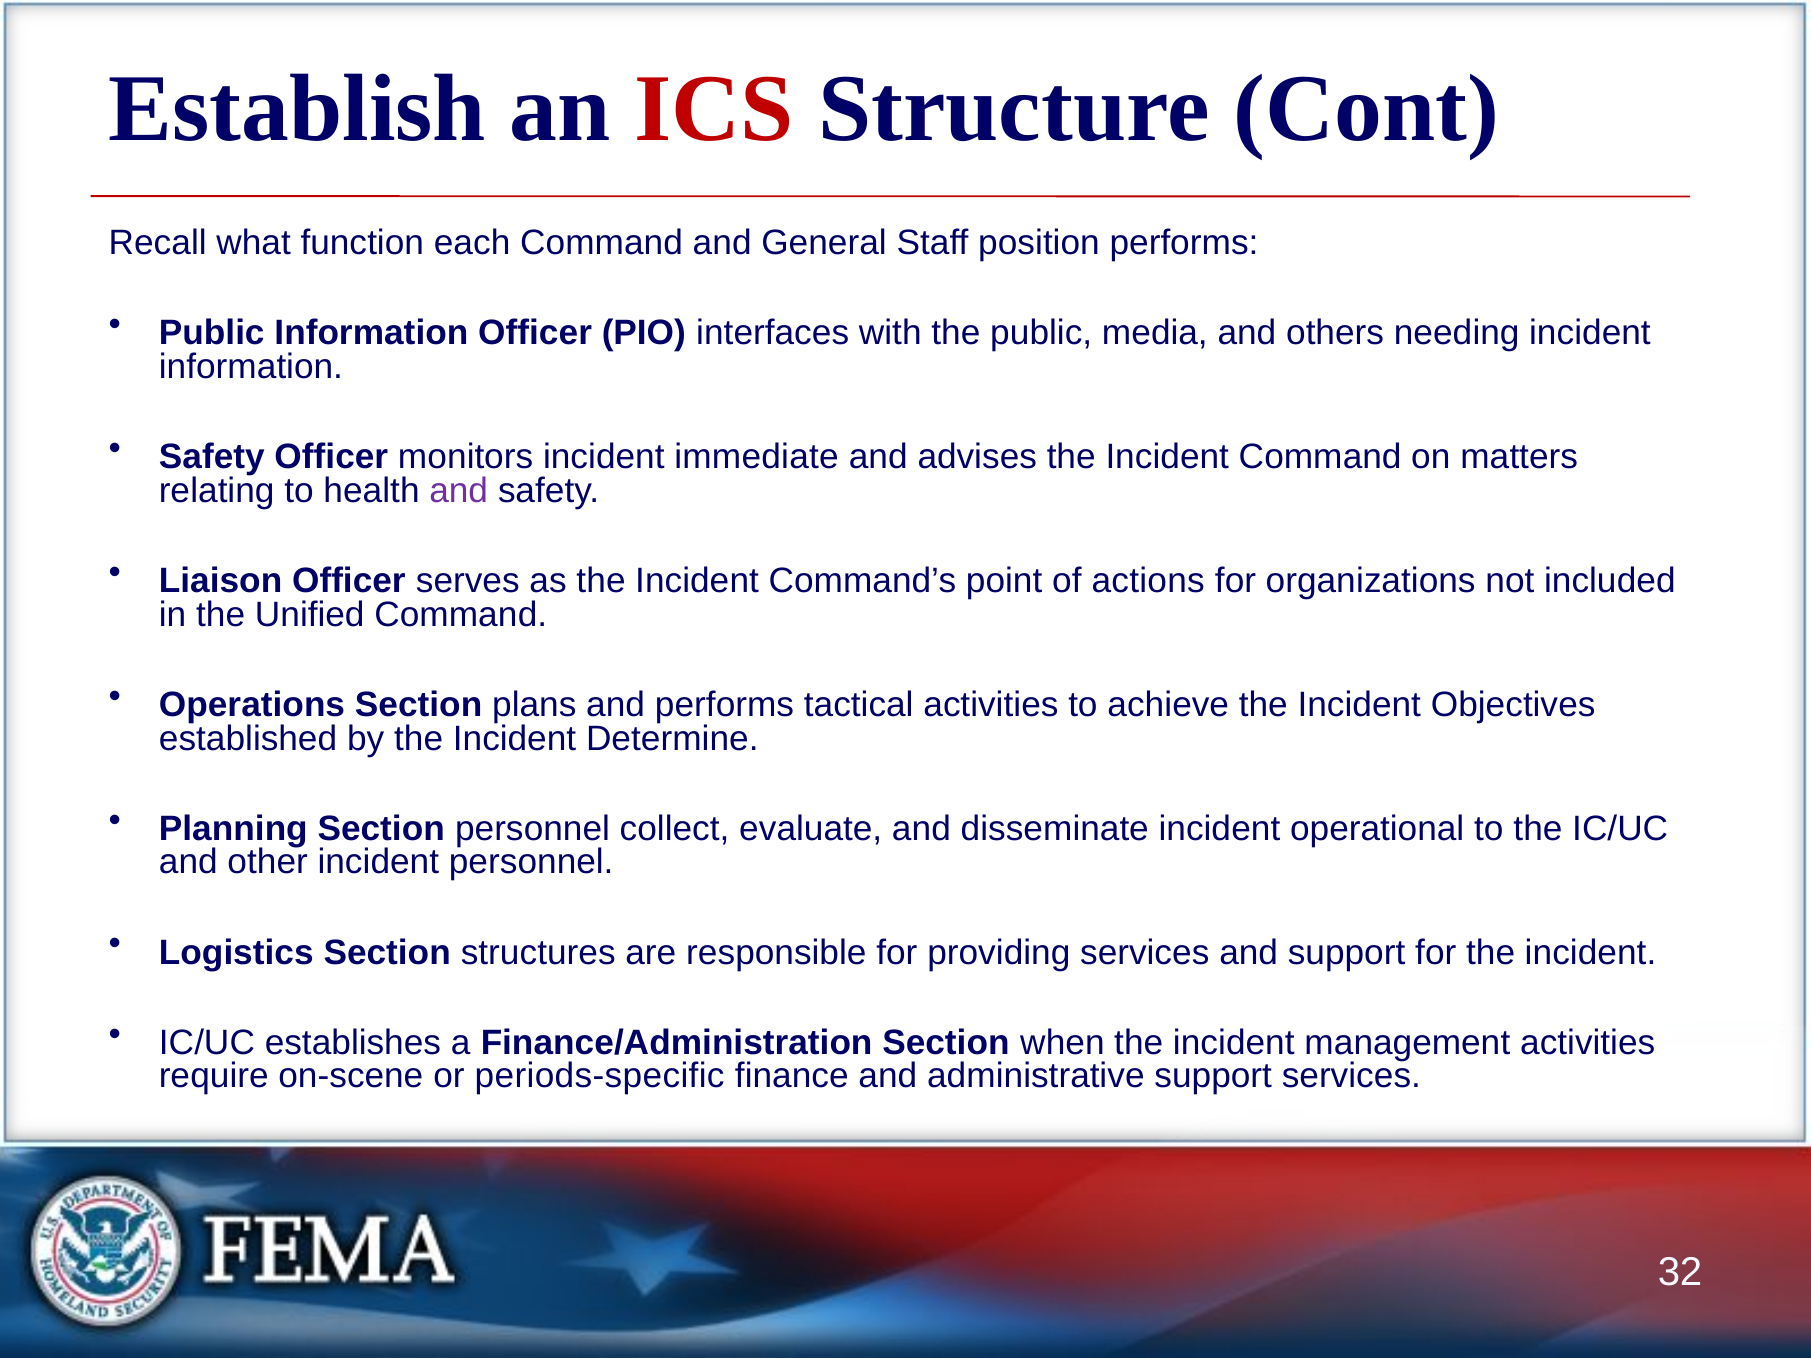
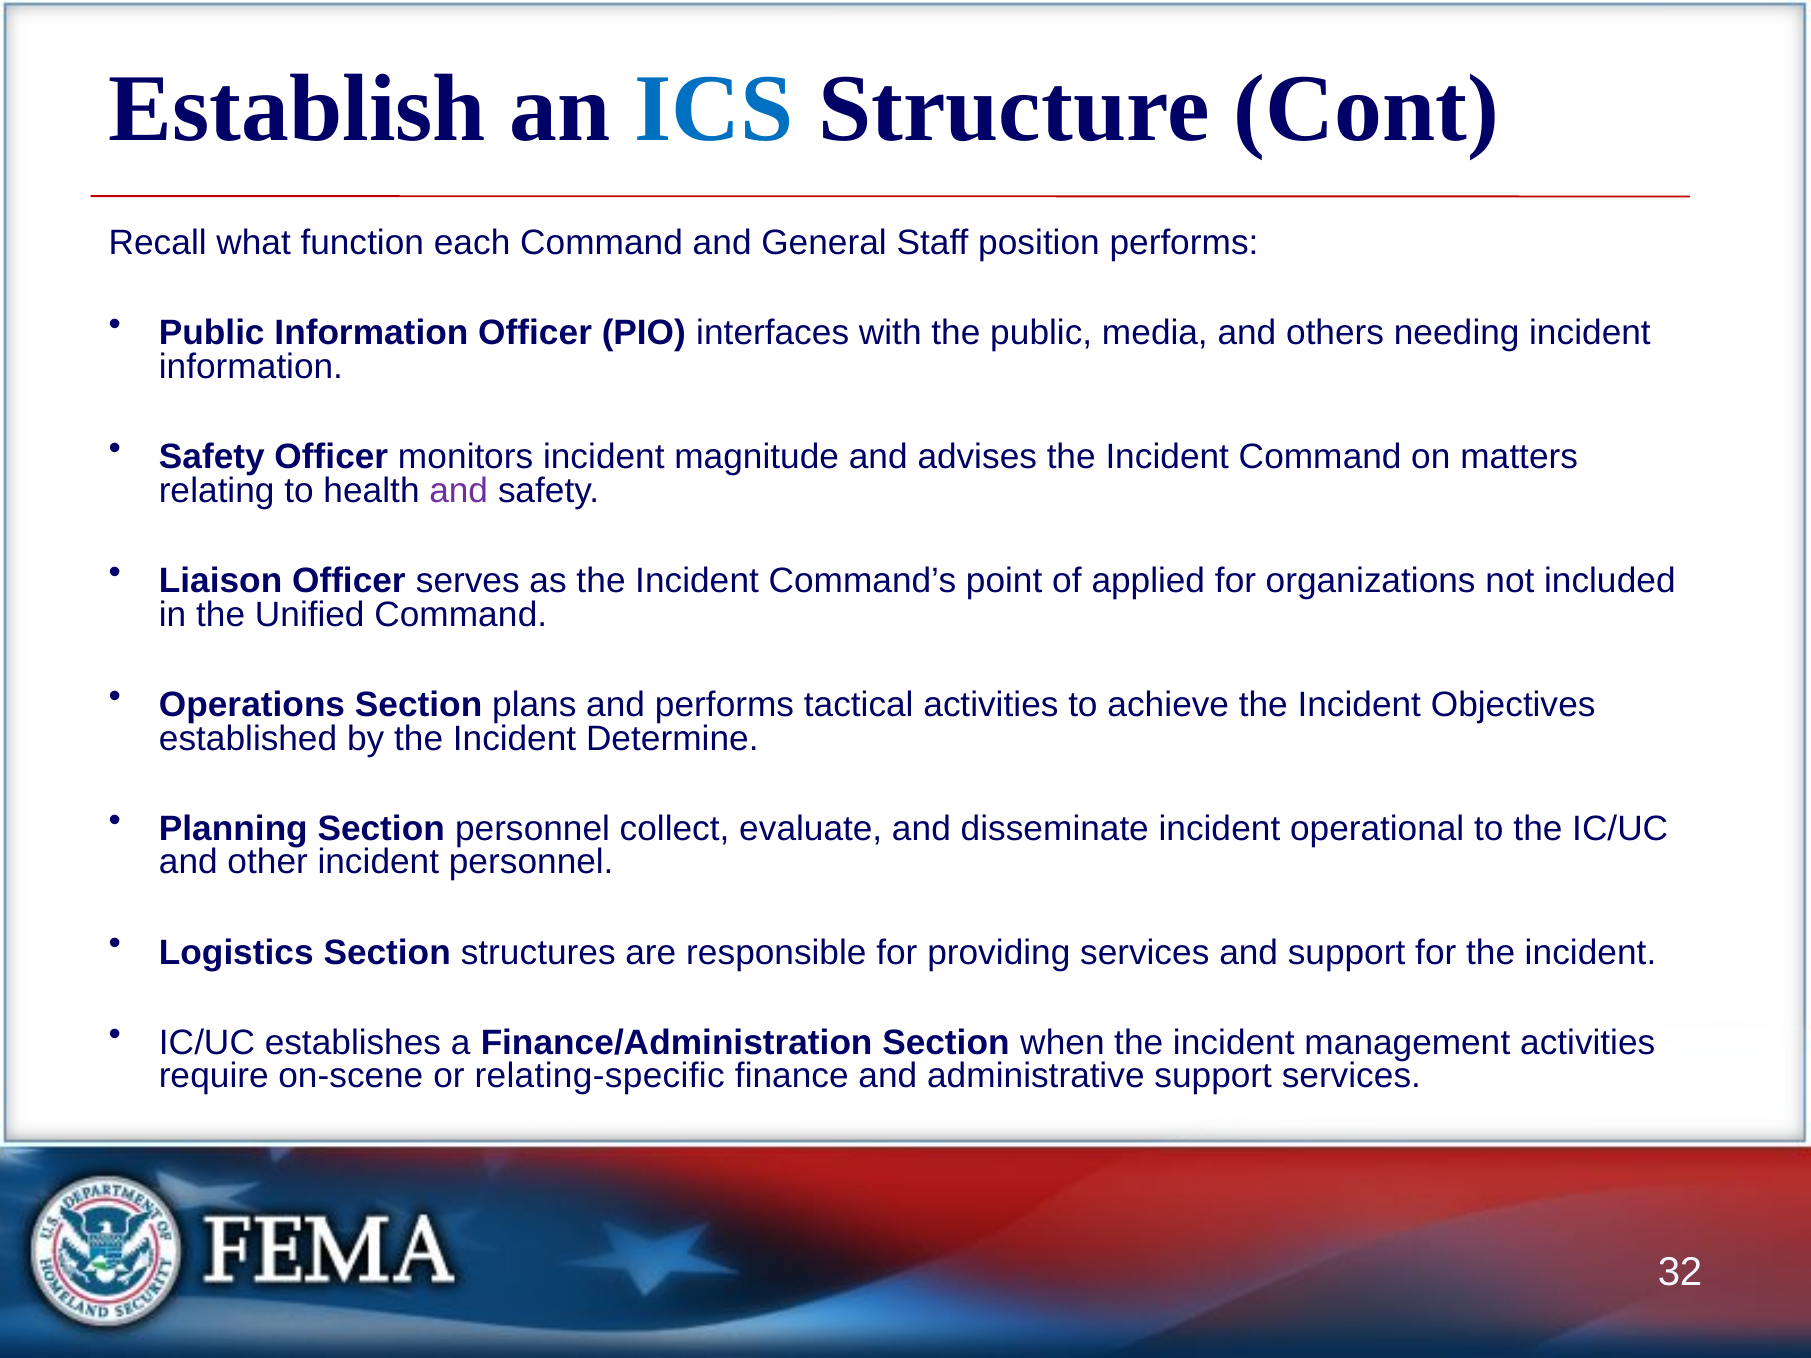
ICS colour: red -> blue
immediate: immediate -> magnitude
actions: actions -> applied
periods-specific: periods-specific -> relating-specific
